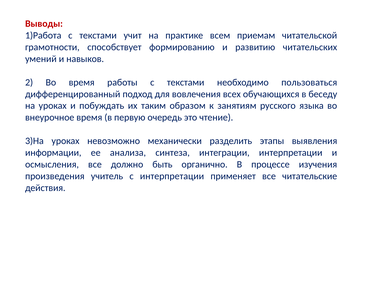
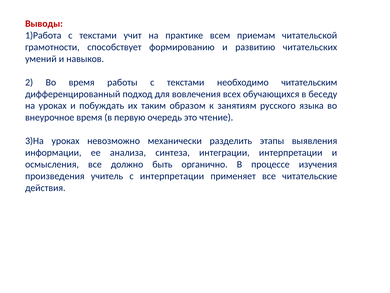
пользоваться: пользоваться -> читательским
